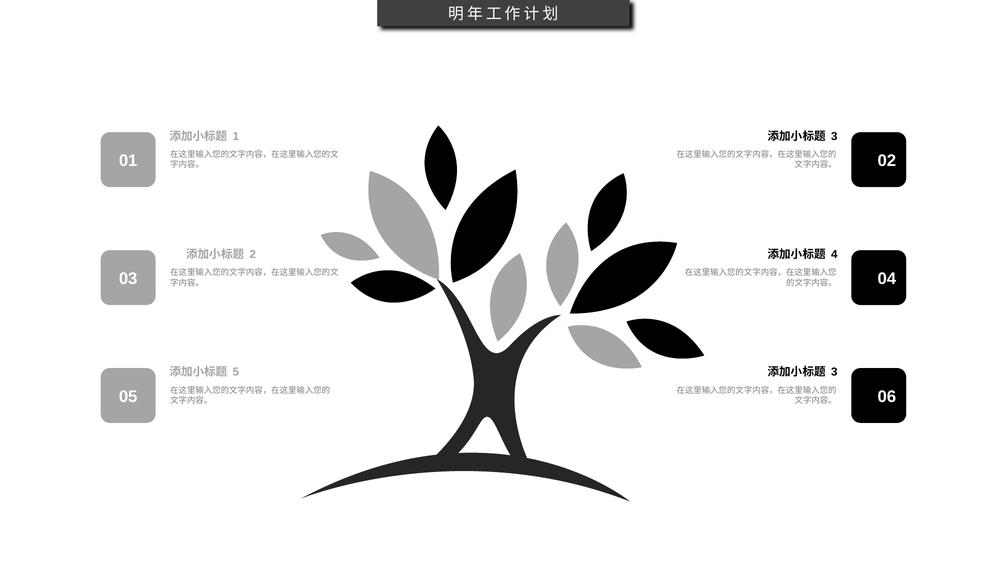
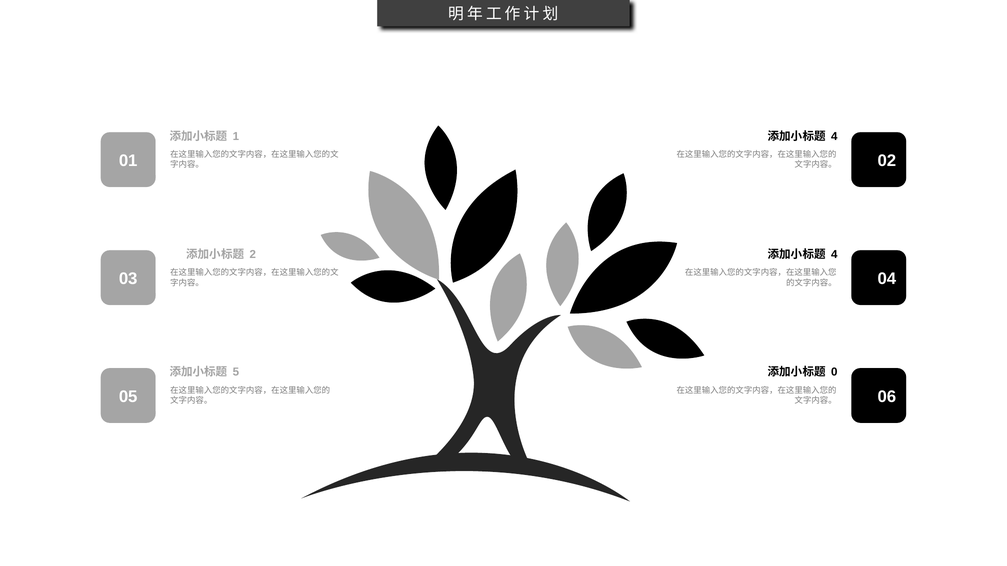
3 at (834, 136): 3 -> 4
3 at (834, 372): 3 -> 0
